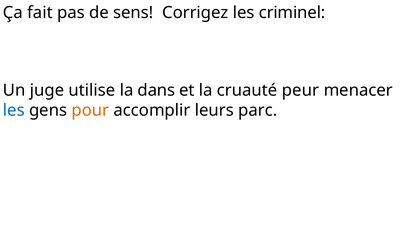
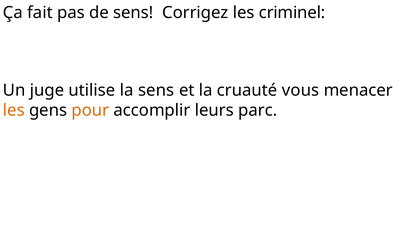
la dans: dans -> sens
peur: peur -> vous
les at (14, 111) colour: blue -> orange
